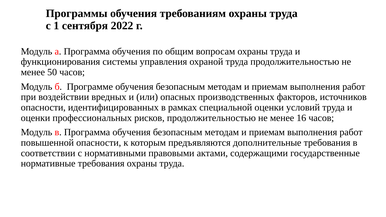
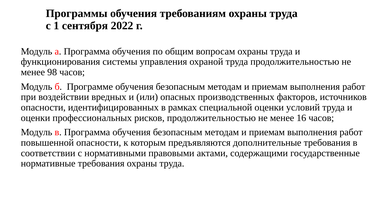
50: 50 -> 98
